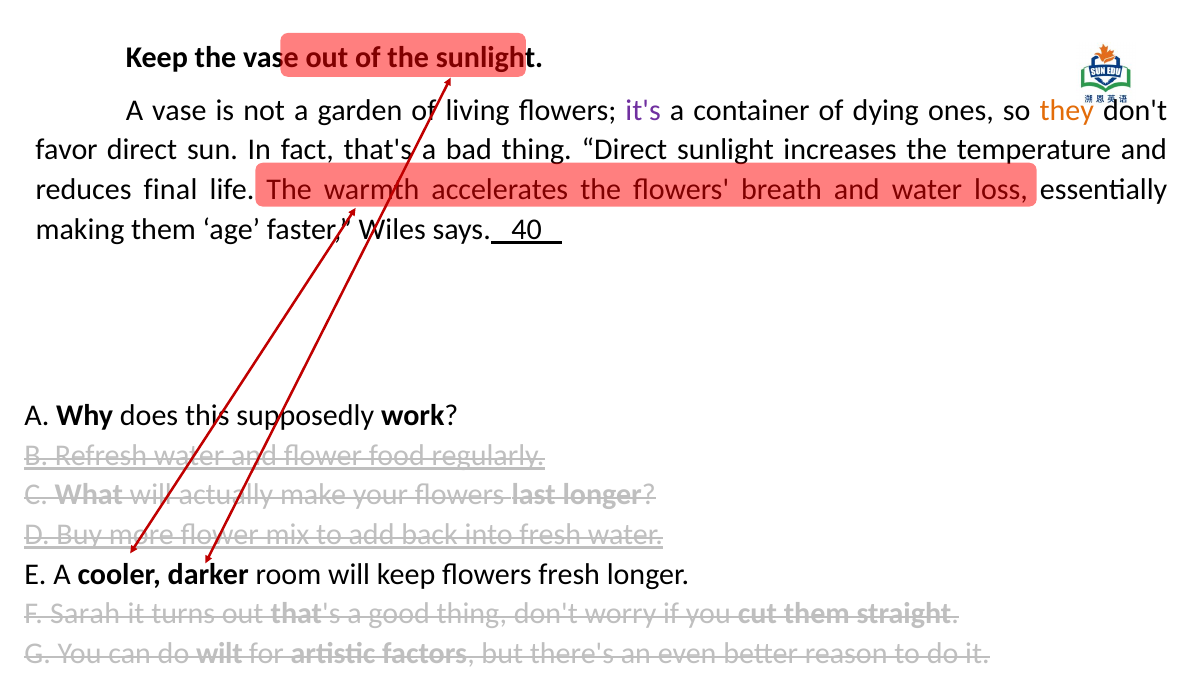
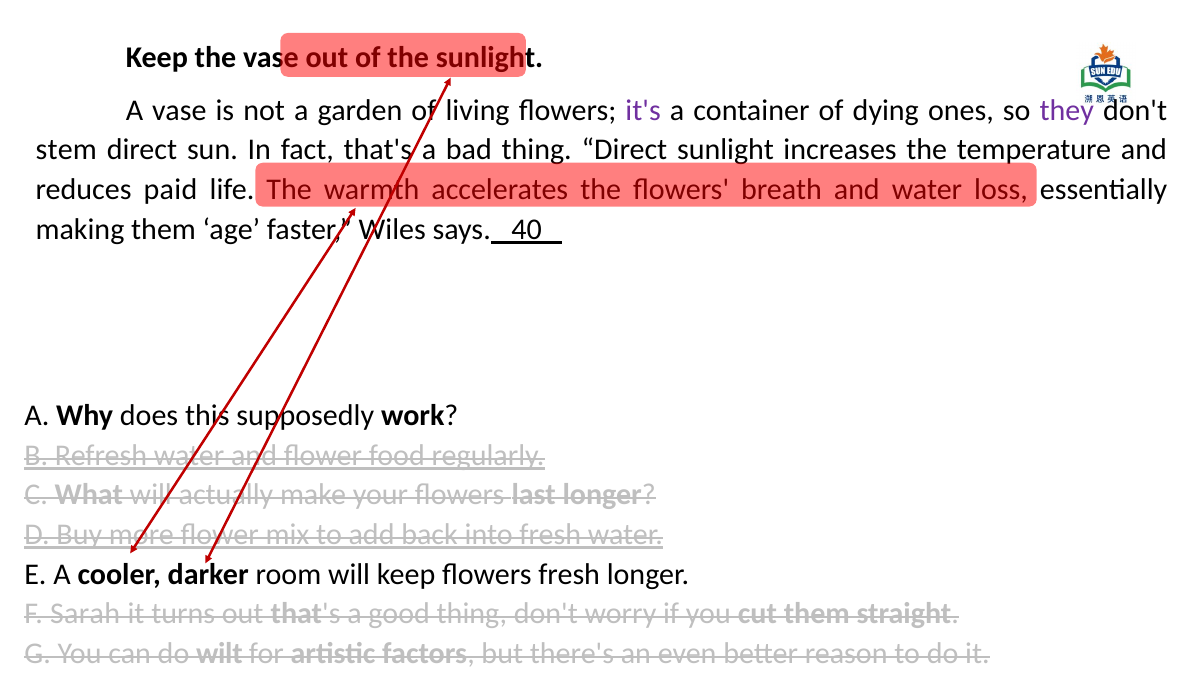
they colour: orange -> purple
favor: favor -> stem
final: final -> paid
